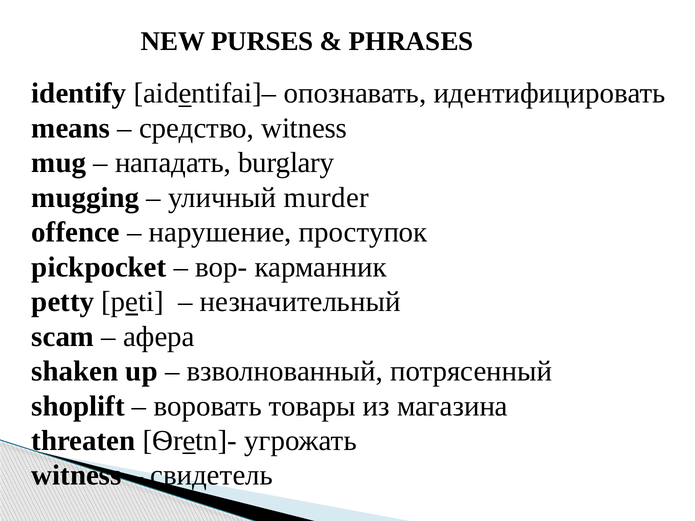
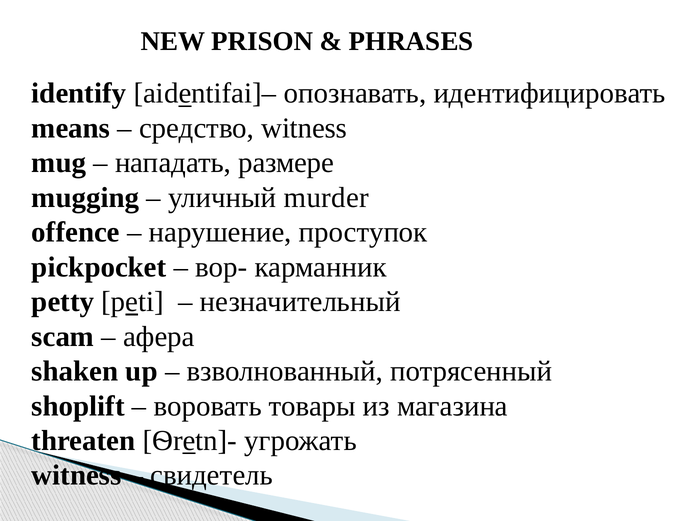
PURSES: PURSES -> PRISON
burglary: burglary -> размере
